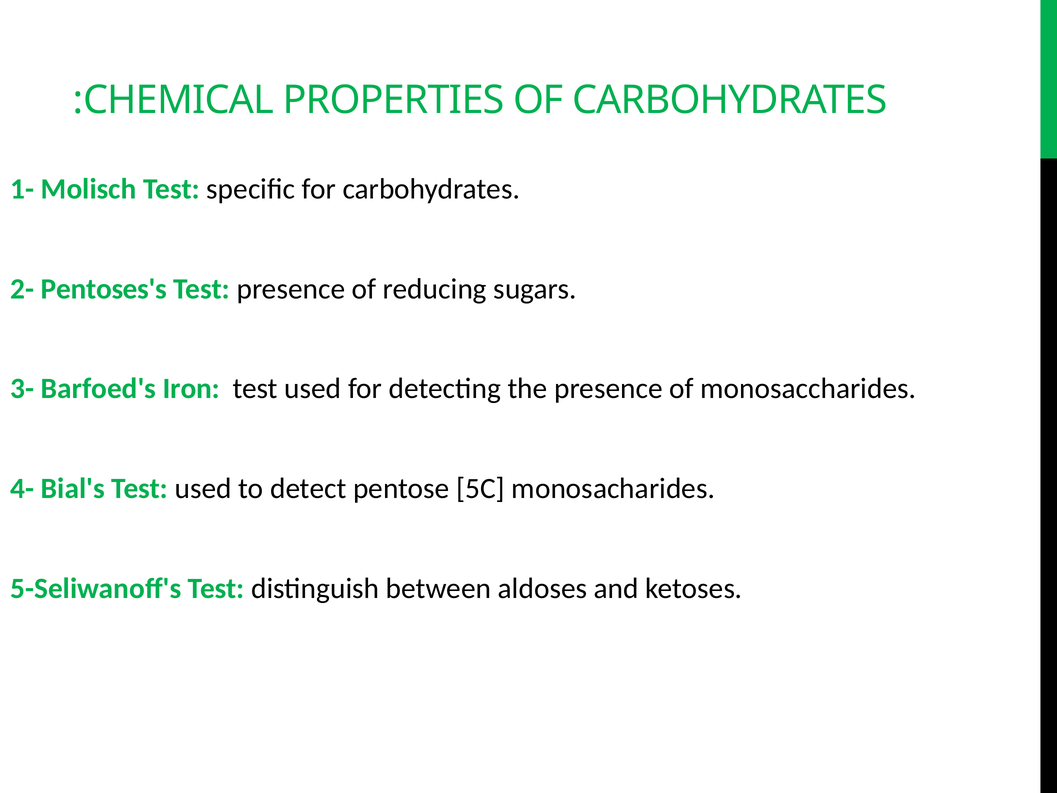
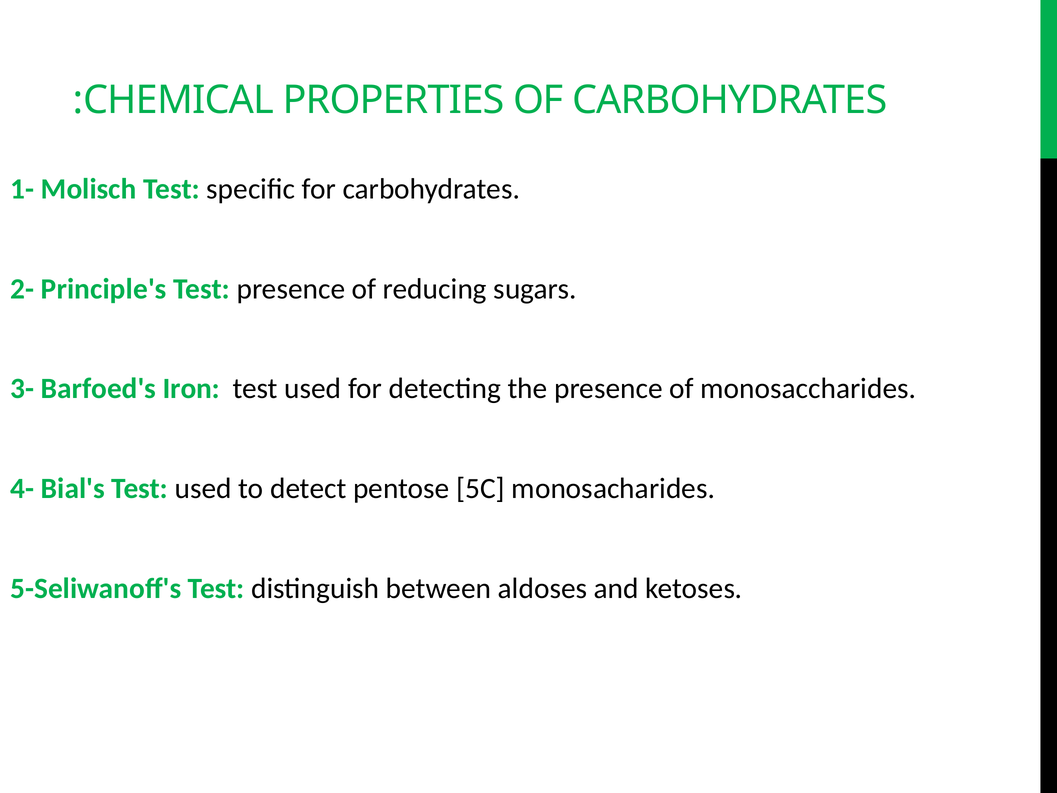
Pentoses's: Pentoses's -> Principle's
